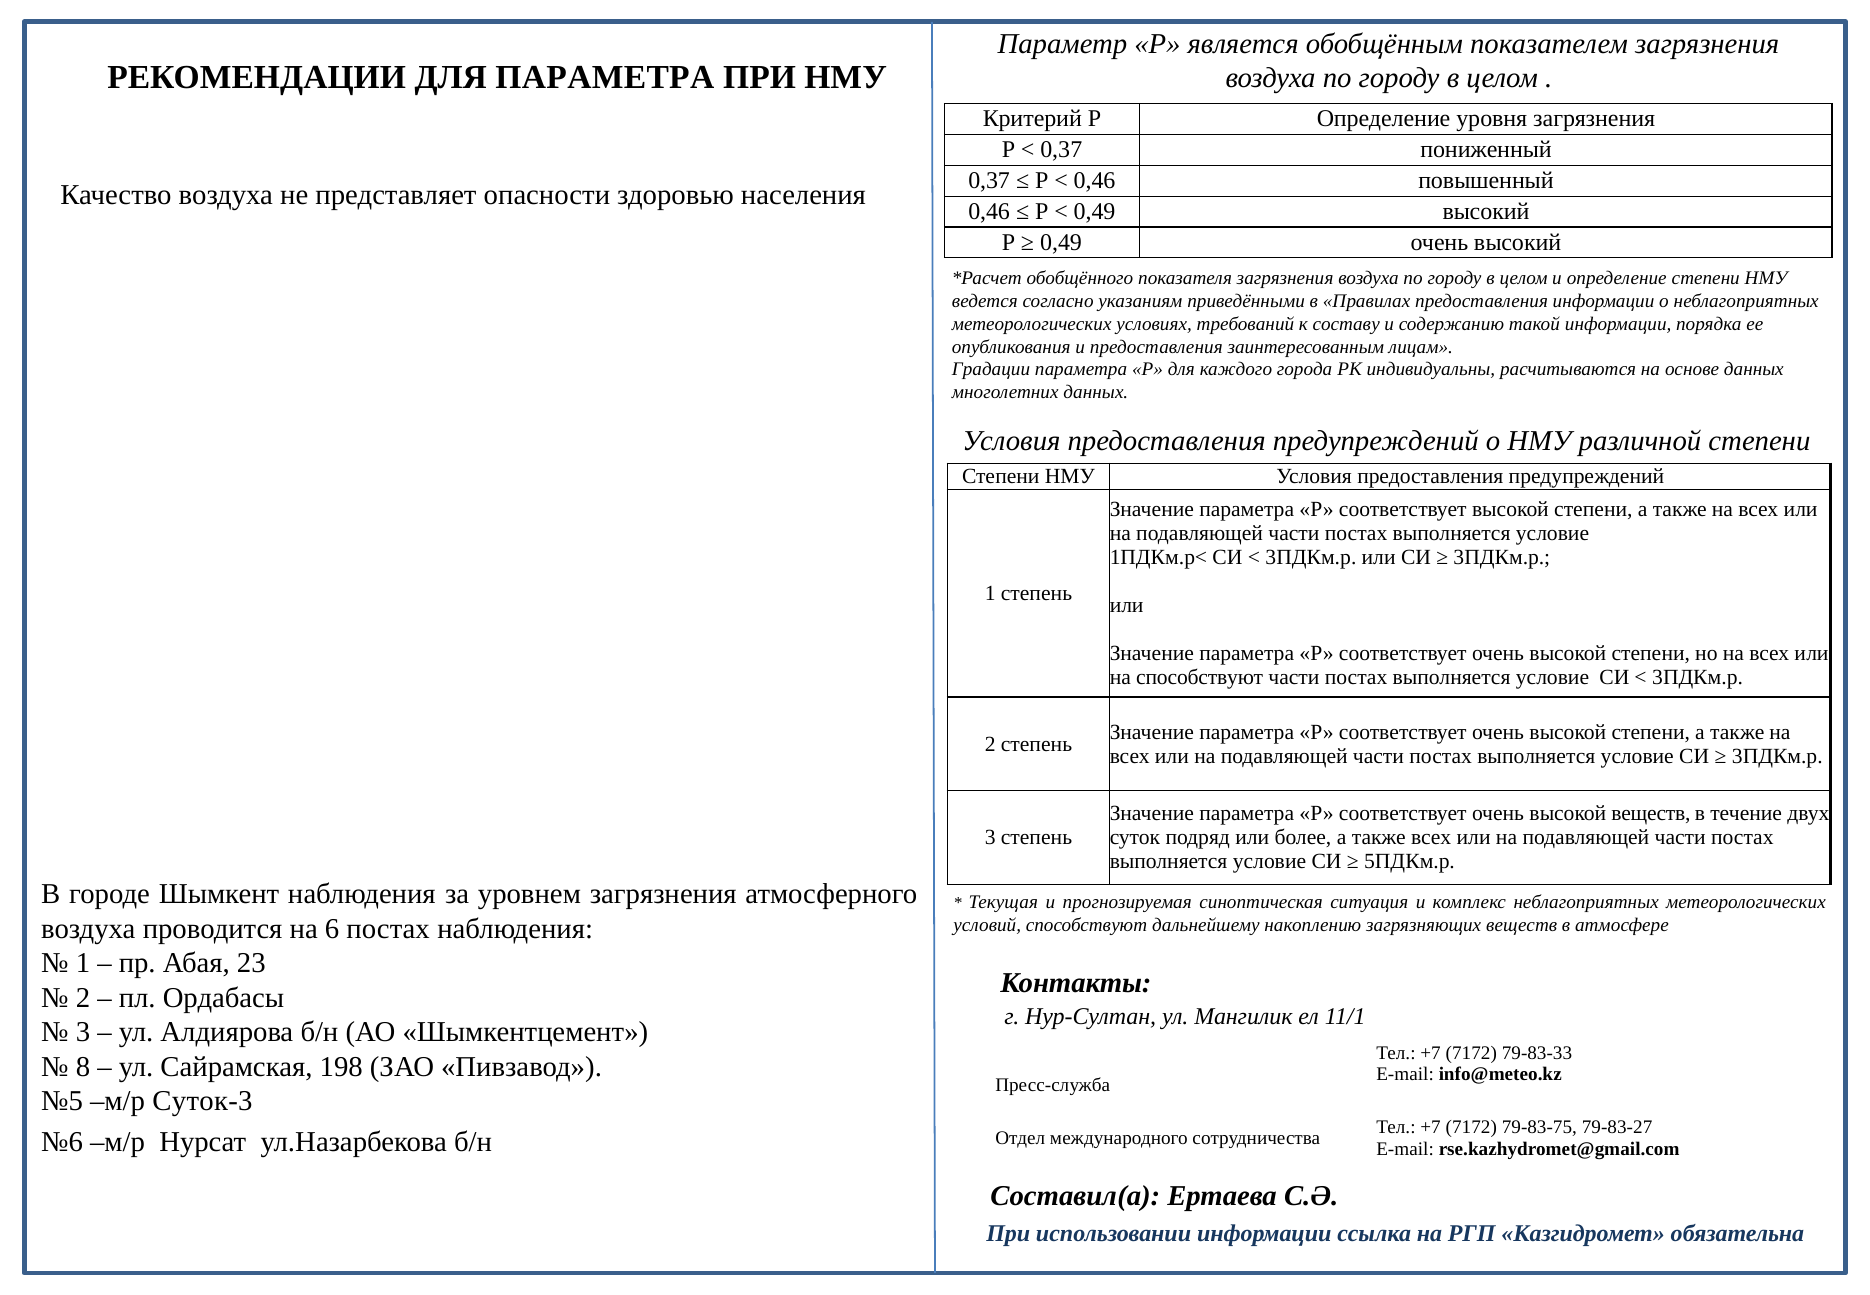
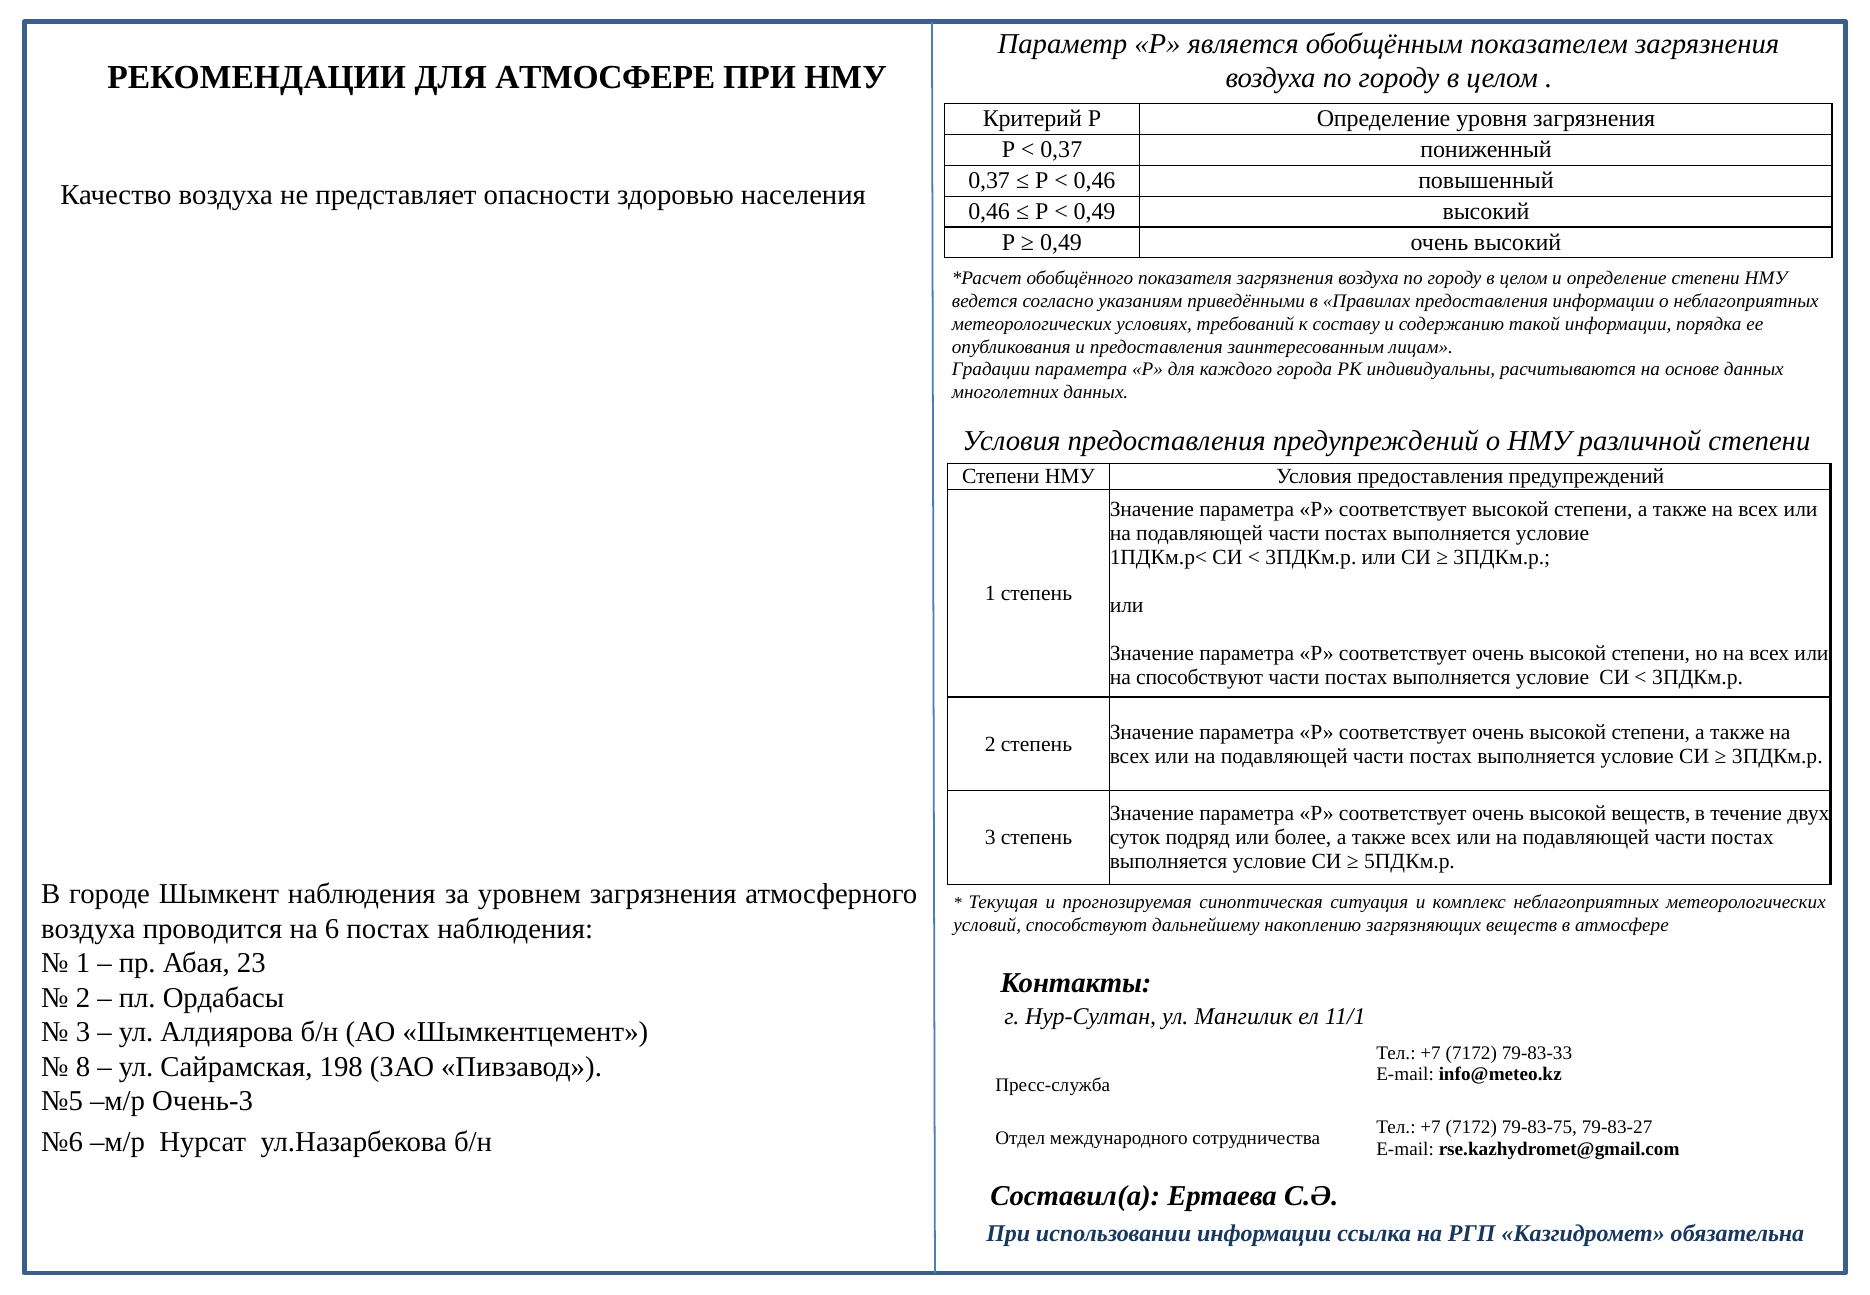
ДЛЯ ПАРАМЕТРА: ПАРАМЕТРА -> АТМОСФЕРЕ
Суток-3: Суток-3 -> Очень-3
